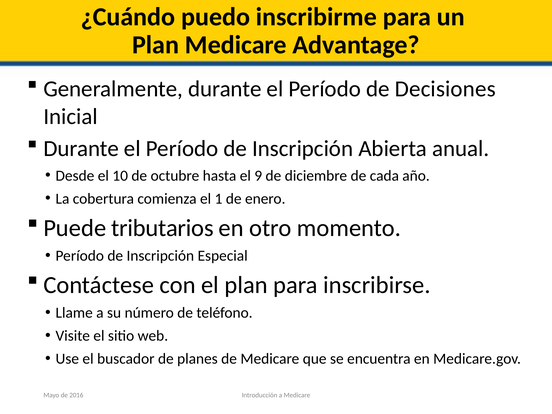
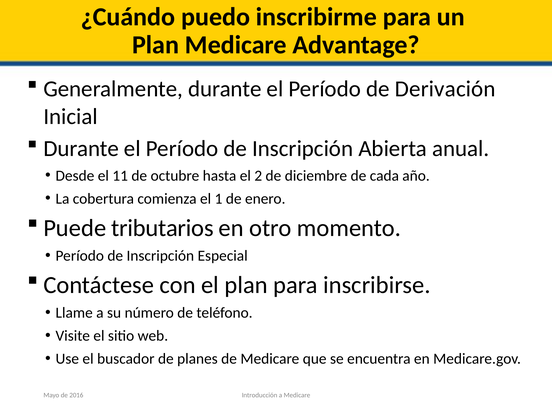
Decisiones: Decisiones -> Derivación
10: 10 -> 11
9: 9 -> 2
